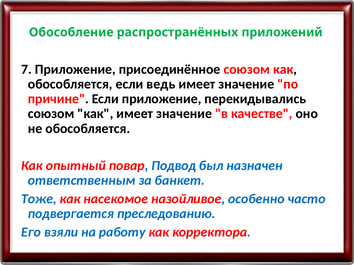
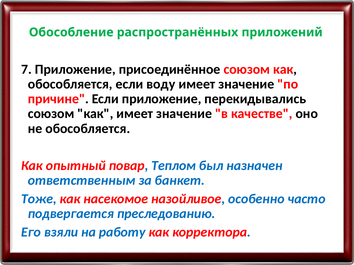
ведь: ведь -> воду
Подвод: Подвод -> Теплом
